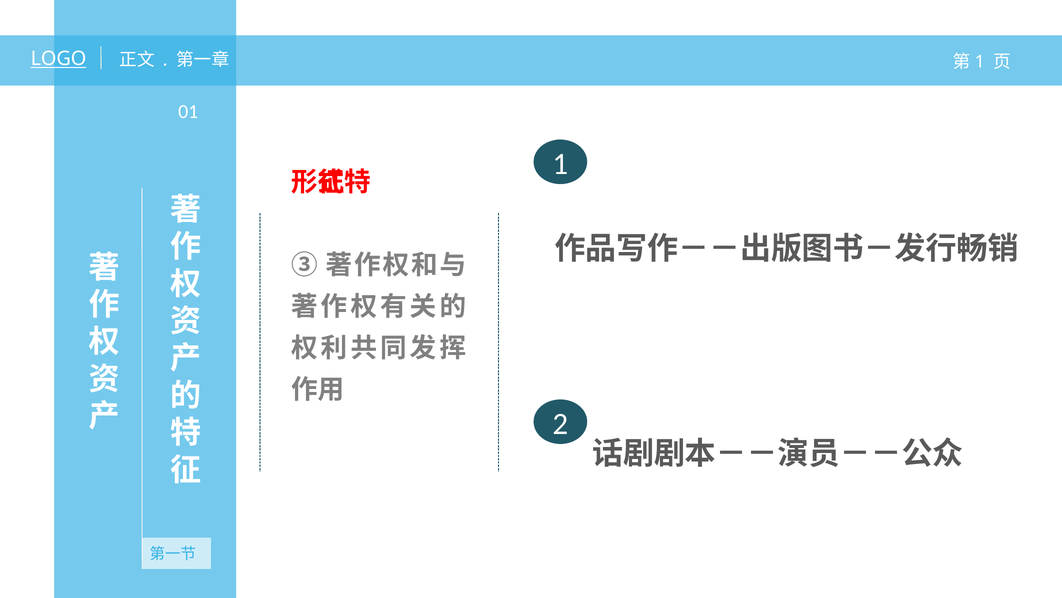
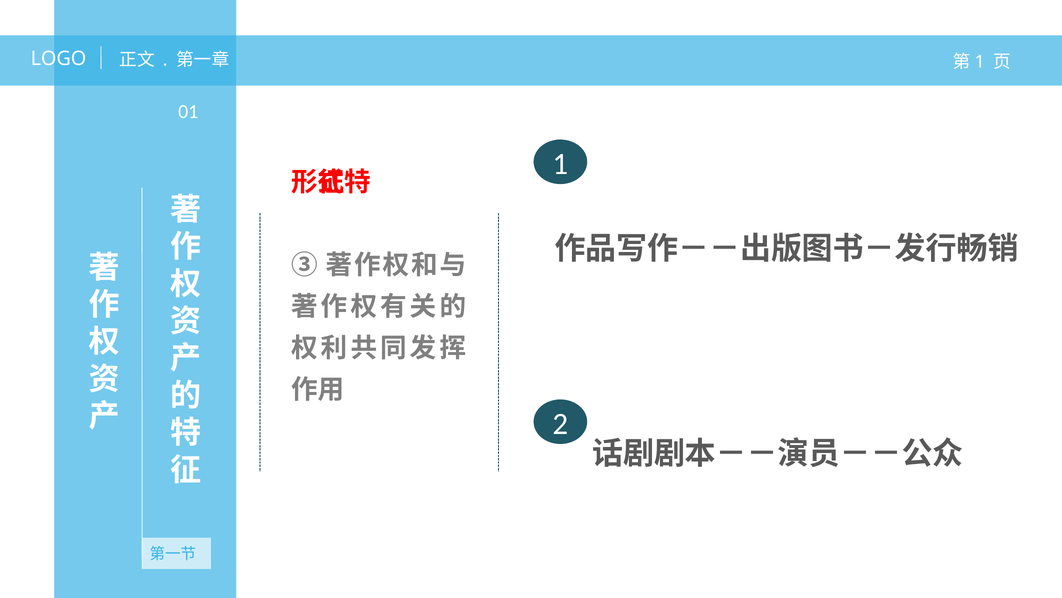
LOGO underline: present -> none
